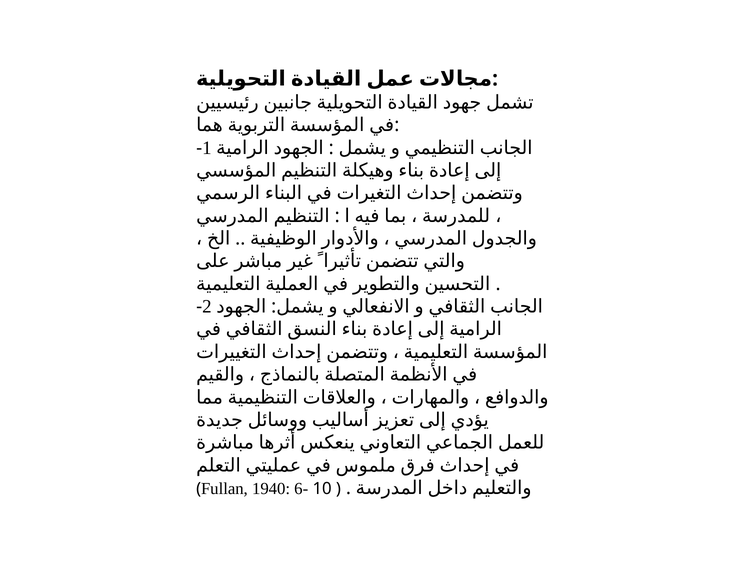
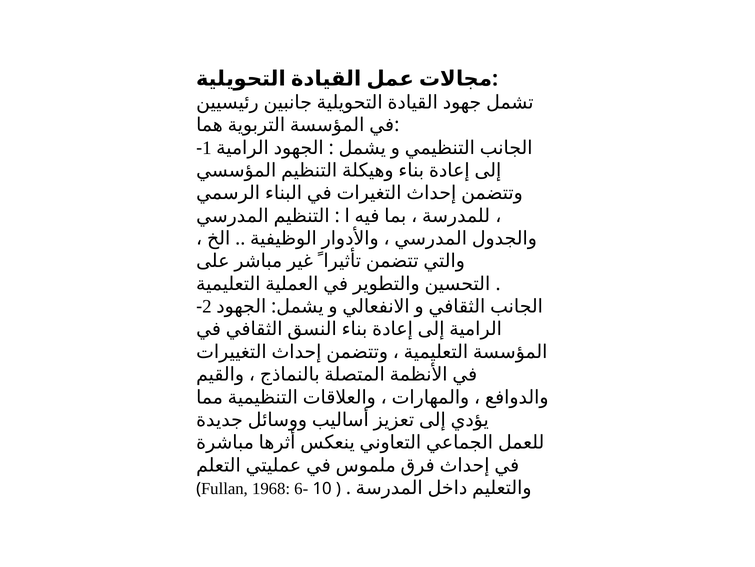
1940: 1940 -> 1968
